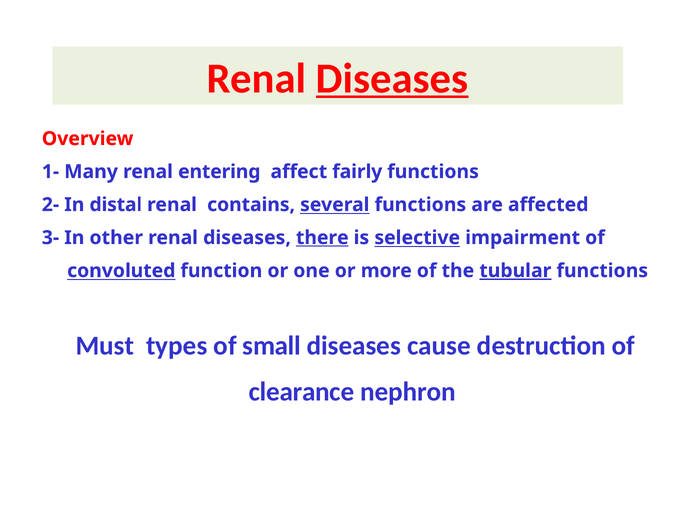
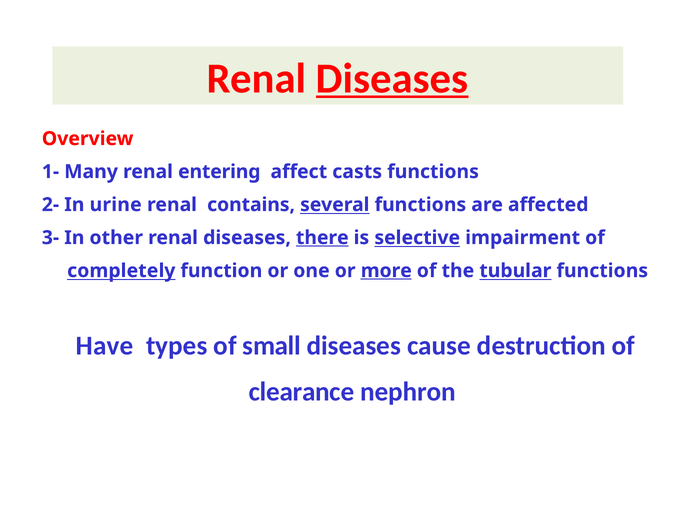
fairly: fairly -> casts
distal: distal -> urine
convoluted: convoluted -> completely
more underline: none -> present
tubular underline: present -> none
Must: Must -> Have
